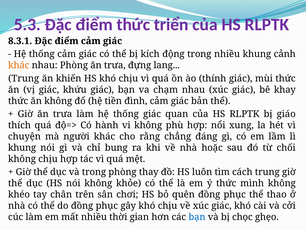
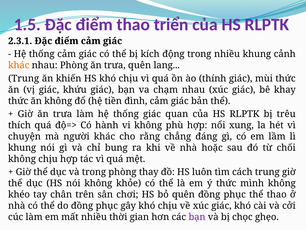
5.3: 5.3 -> 1.5
điểm thức: thức -> thao
8.3.1: 8.3.1 -> 2.3.1
trưa đựng: đựng -> quên
giáo: giáo -> trêu
bạn at (197, 217) colour: blue -> purple
